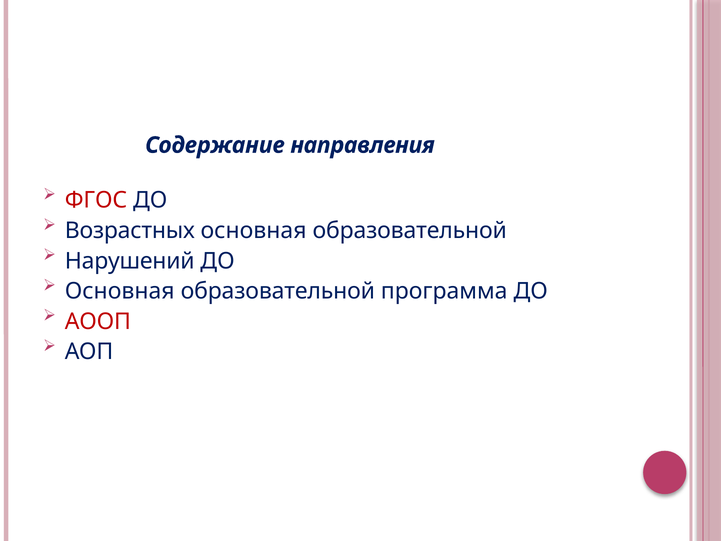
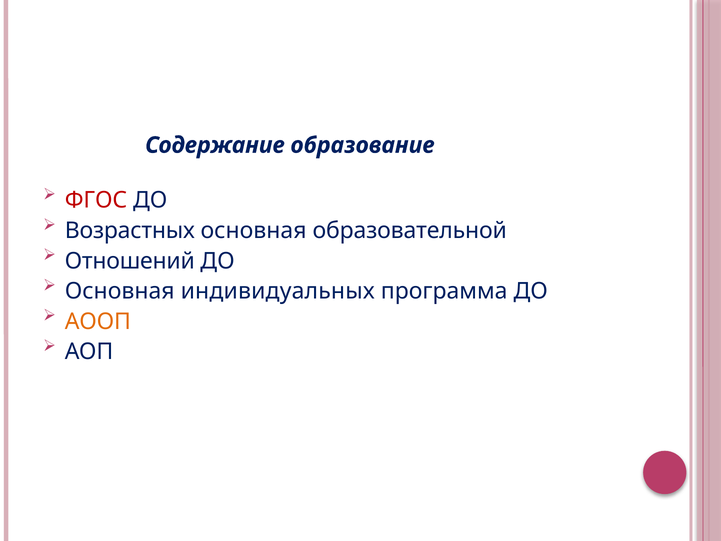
направления: направления -> образование
Нарушений: Нарушений -> Отношений
образовательной at (278, 291): образовательной -> индивидуальных
АООП colour: red -> orange
